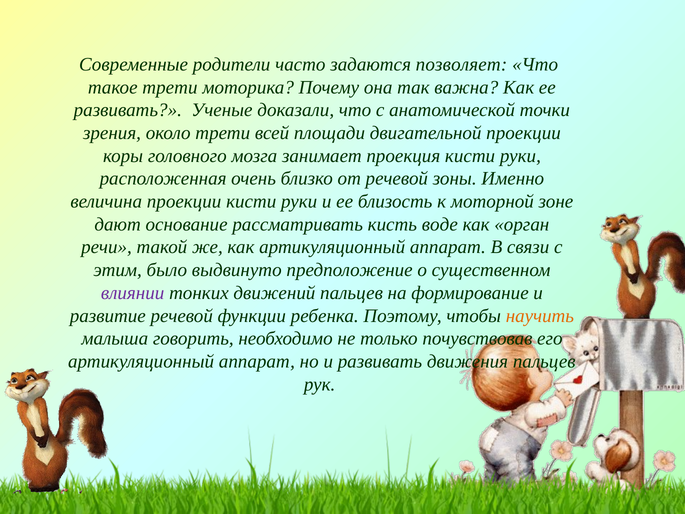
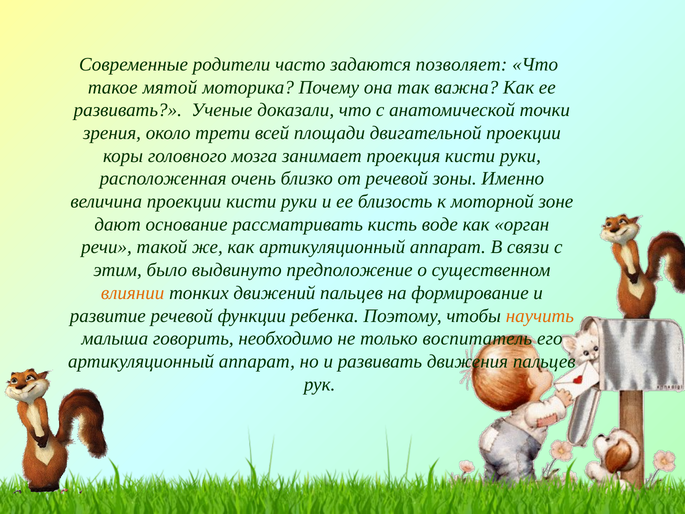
такое трети: трети -> мятой
влиянии colour: purple -> orange
почувствовав: почувствовав -> воспитатель
